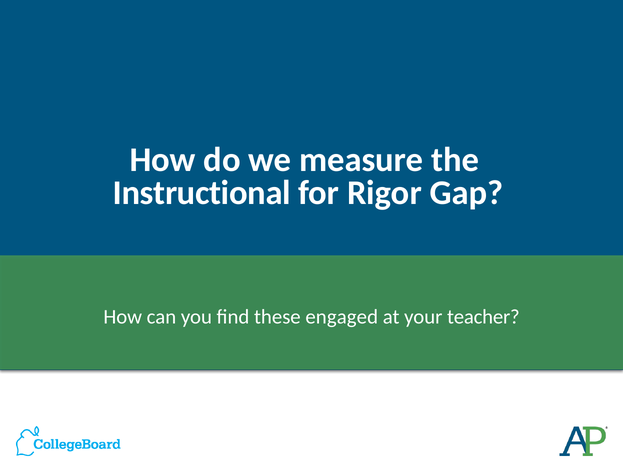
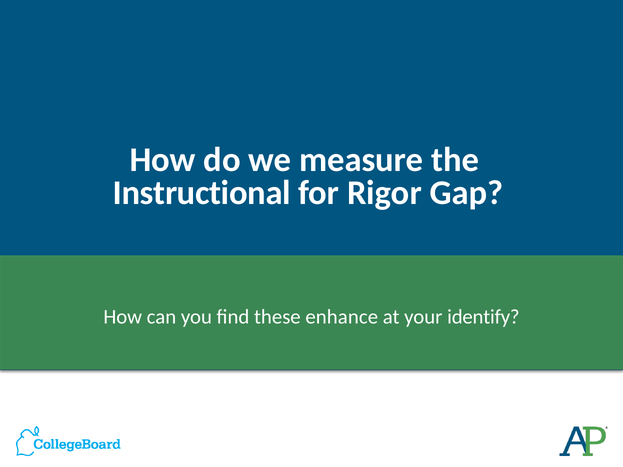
engaged: engaged -> enhance
teacher: teacher -> identify
